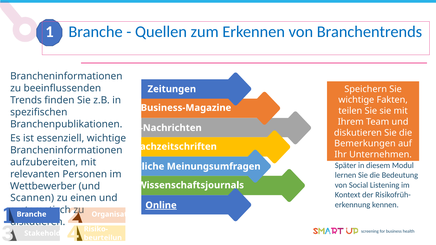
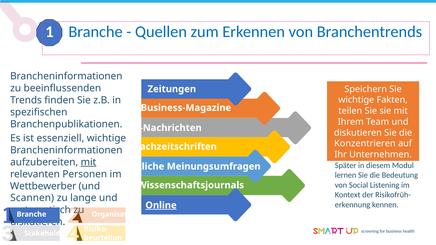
Bemerkungen: Bemerkungen -> Konzentrieren
mit at (88, 162) underline: none -> present
einen: einen -> lange
